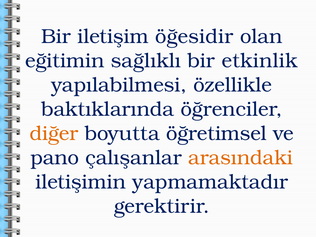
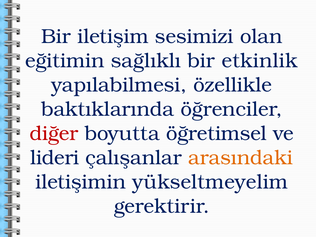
öğesidir: öğesidir -> sesimizi
diğer colour: orange -> red
pano: pano -> lideri
yapmamaktadır: yapmamaktadır -> yükseltmeyelim
